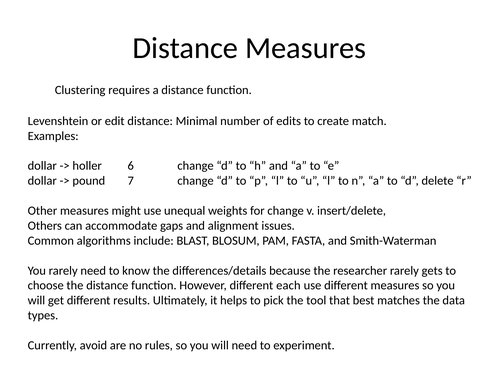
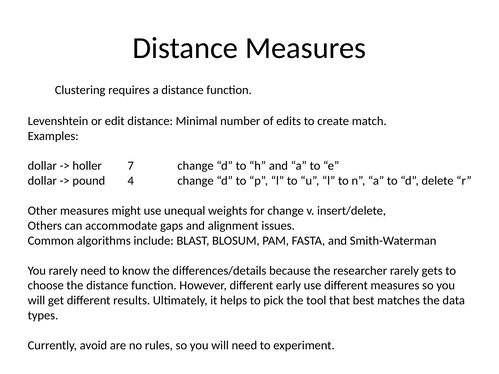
6: 6 -> 7
7: 7 -> 4
each: each -> early
